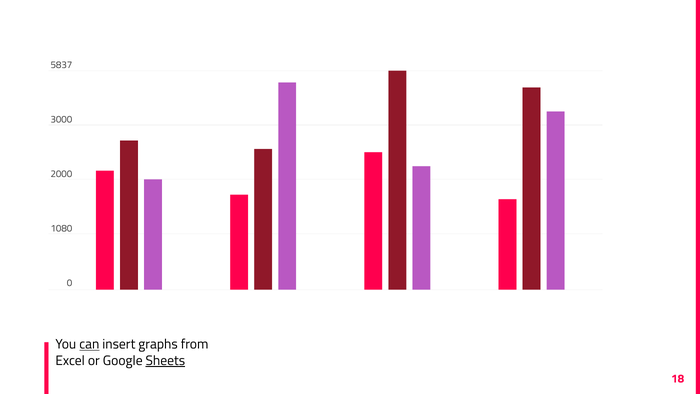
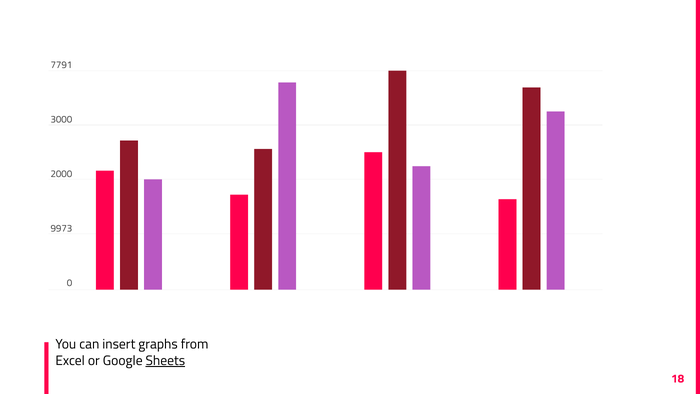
5837: 5837 -> 7791
1080: 1080 -> 9973
can underline: present -> none
